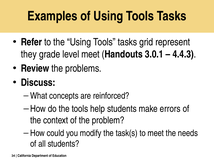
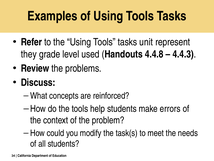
grid: grid -> unit
level meet: meet -> used
3.0.1: 3.0.1 -> 4.4.8
